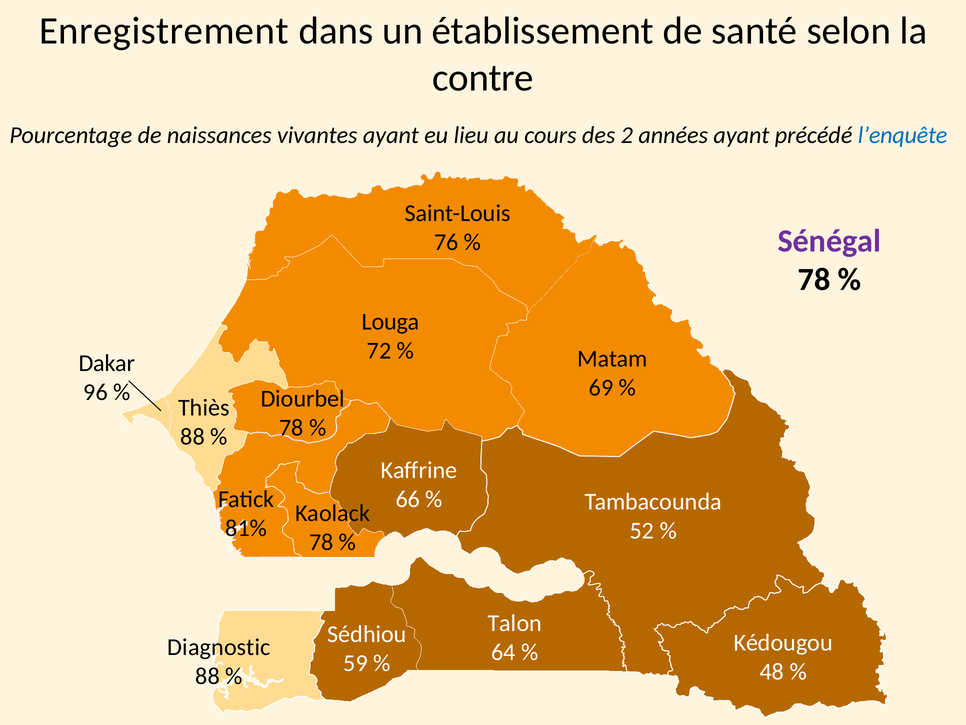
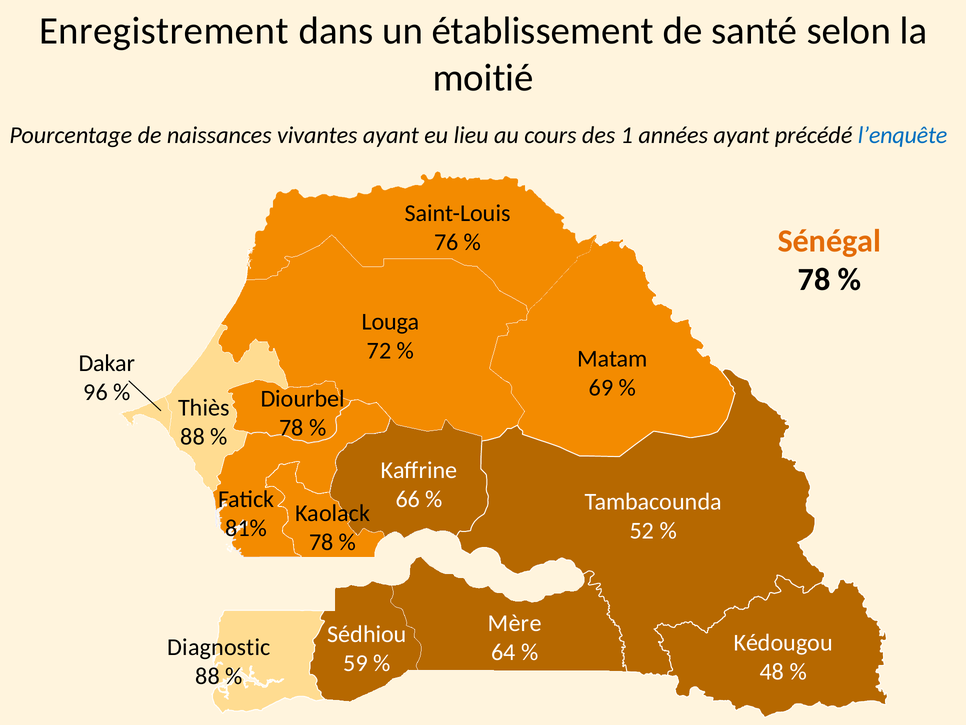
contre: contre -> moitié
2: 2 -> 1
Sénégal colour: purple -> orange
Talon: Talon -> Mère
